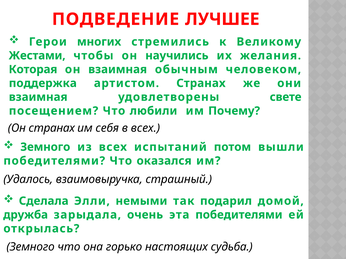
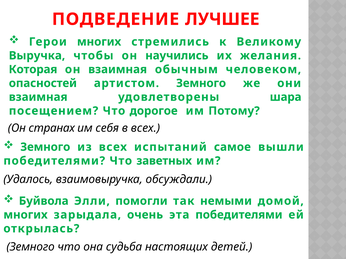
Жестами: Жестами -> Выручка
поддержка: поддержка -> опасностей
артистом Странах: Странах -> Земного
свете: свете -> шара
любили: любили -> дорогое
Почему: Почему -> Потому
потом: потом -> самое
оказался: оказался -> заветных
страшный: страшный -> обсуждали
Сделала: Сделала -> Буйвола
немыми: немыми -> помогли
подарил: подарил -> немыми
дружба at (26, 215): дружба -> многих
горько: горько -> судьба
судьба: судьба -> детей
